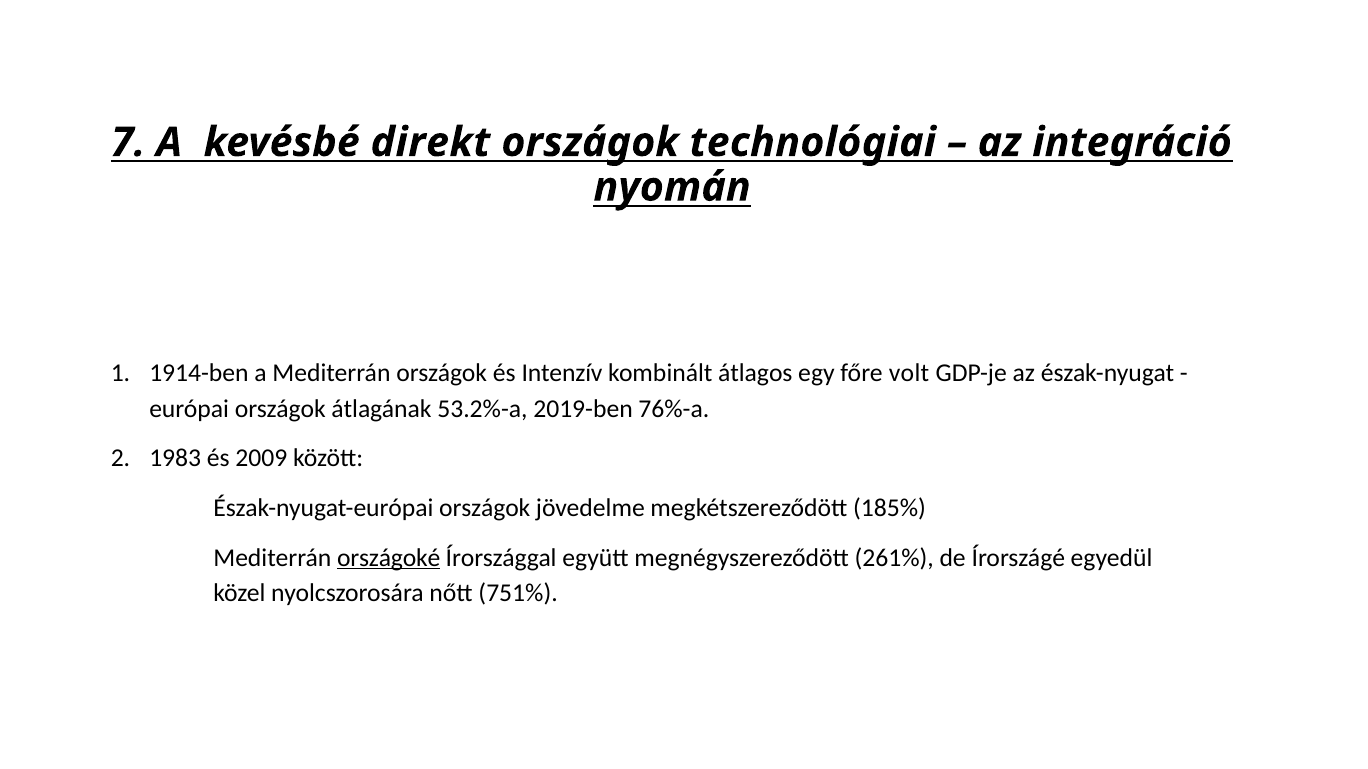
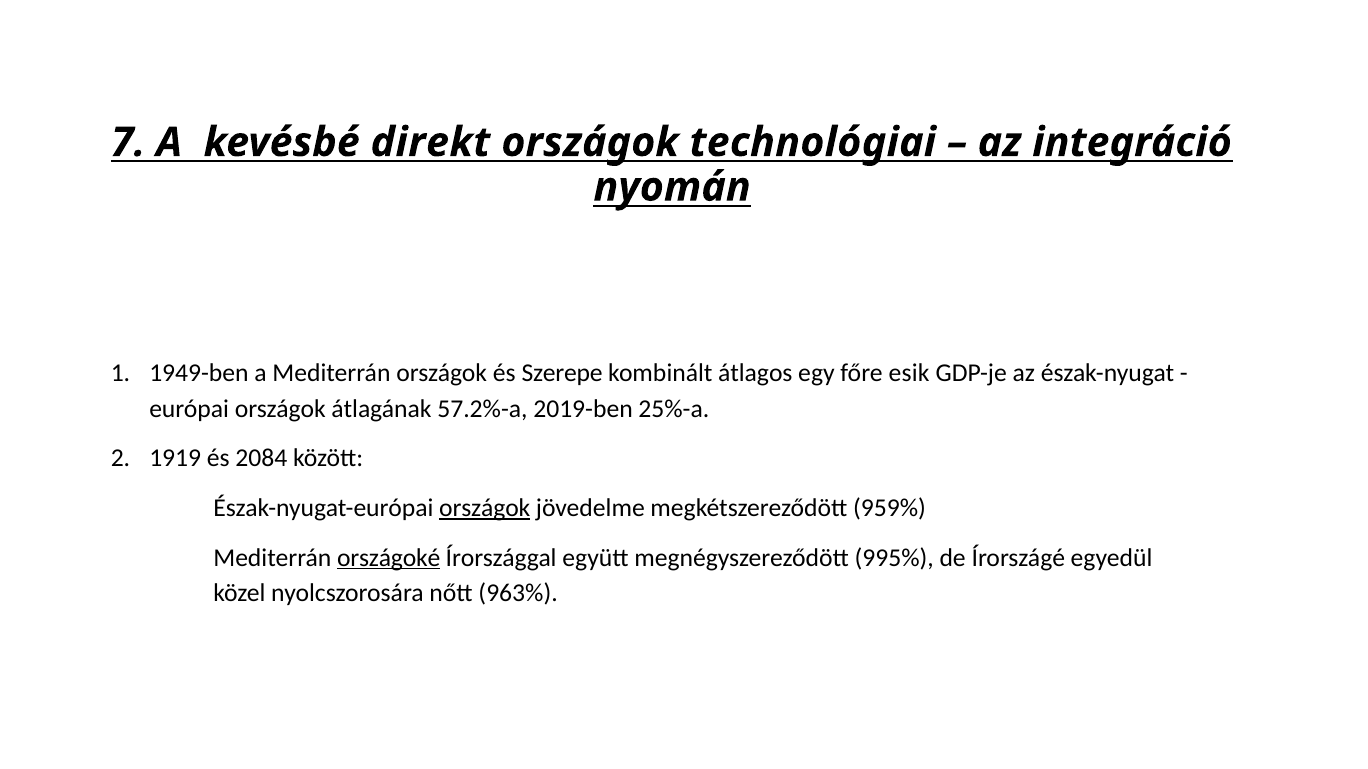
1914-ben: 1914-ben -> 1949-ben
Intenzív: Intenzív -> Szerepe
volt: volt -> esik
53.2%-a: 53.2%-a -> 57.2%-a
76%-a: 76%-a -> 25%-a
1983: 1983 -> 1919
2009: 2009 -> 2084
országok at (485, 508) underline: none -> present
185%: 185% -> 959%
261%: 261% -> 995%
751%: 751% -> 963%
